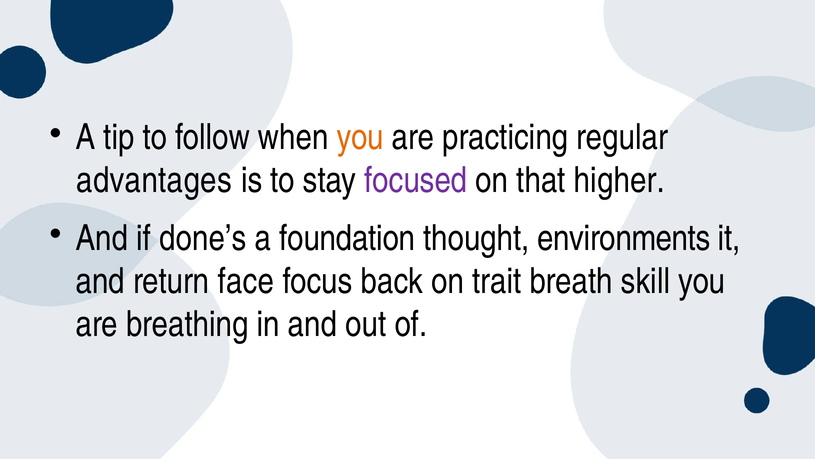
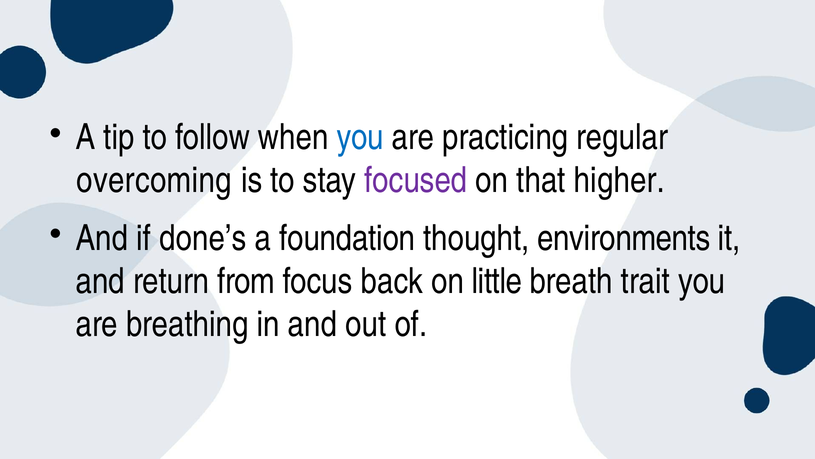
you at (360, 137) colour: orange -> blue
advantages: advantages -> overcoming
face: face -> from
trait: trait -> little
skill: skill -> trait
